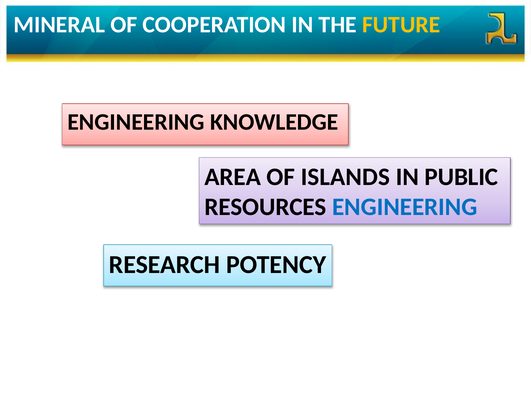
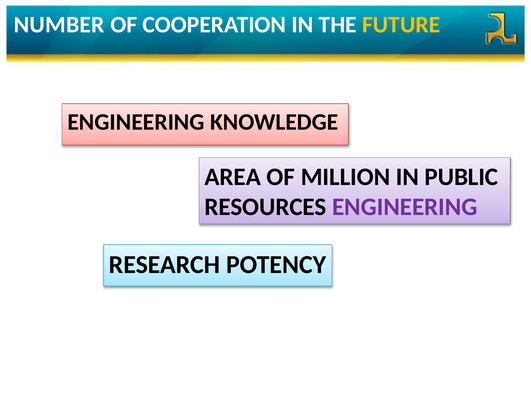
MINERAL: MINERAL -> NUMBER
ISLANDS: ISLANDS -> MILLION
ENGINEERING at (405, 207) colour: blue -> purple
